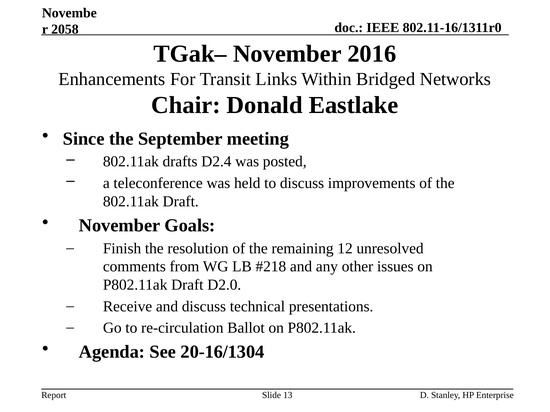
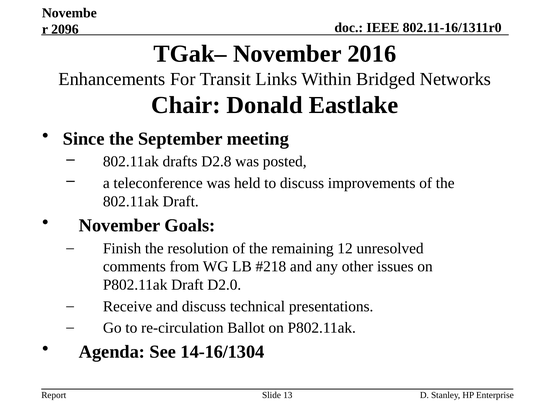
2058: 2058 -> 2096
D2.4: D2.4 -> D2.8
20-16/1304: 20-16/1304 -> 14-16/1304
